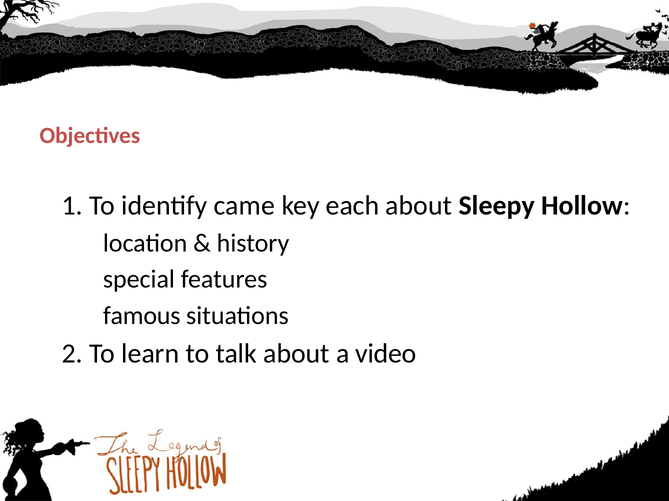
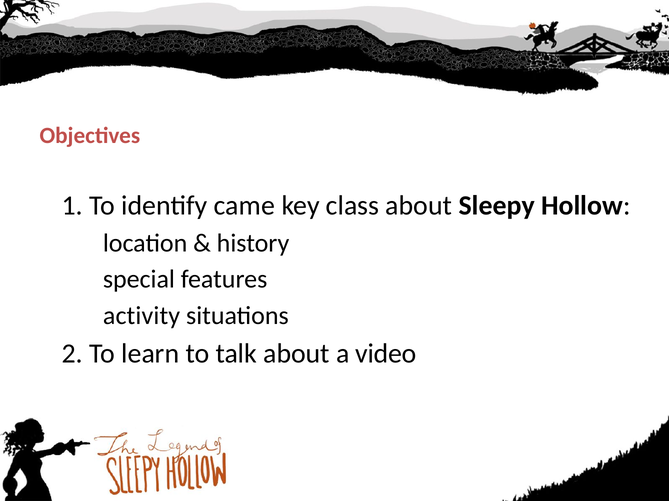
each: each -> class
famous: famous -> activity
